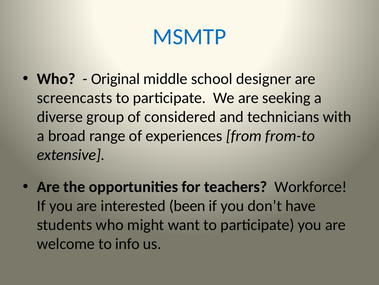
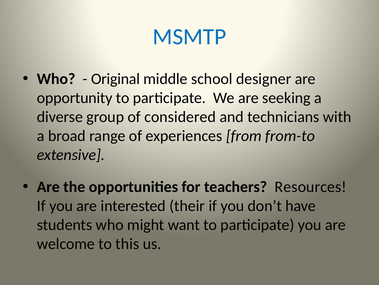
screencasts: screencasts -> opportunity
Workforce: Workforce -> Resources
been: been -> their
info: info -> this
